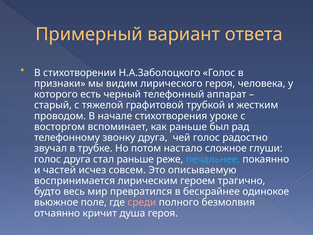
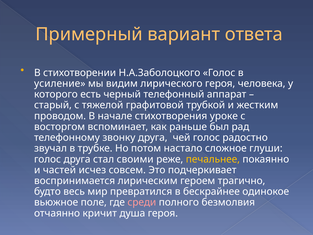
признаки: признаки -> усиление
стал раньше: раньше -> своими
печальнее colour: light blue -> yellow
описываемую: описываемую -> подчеркивает
